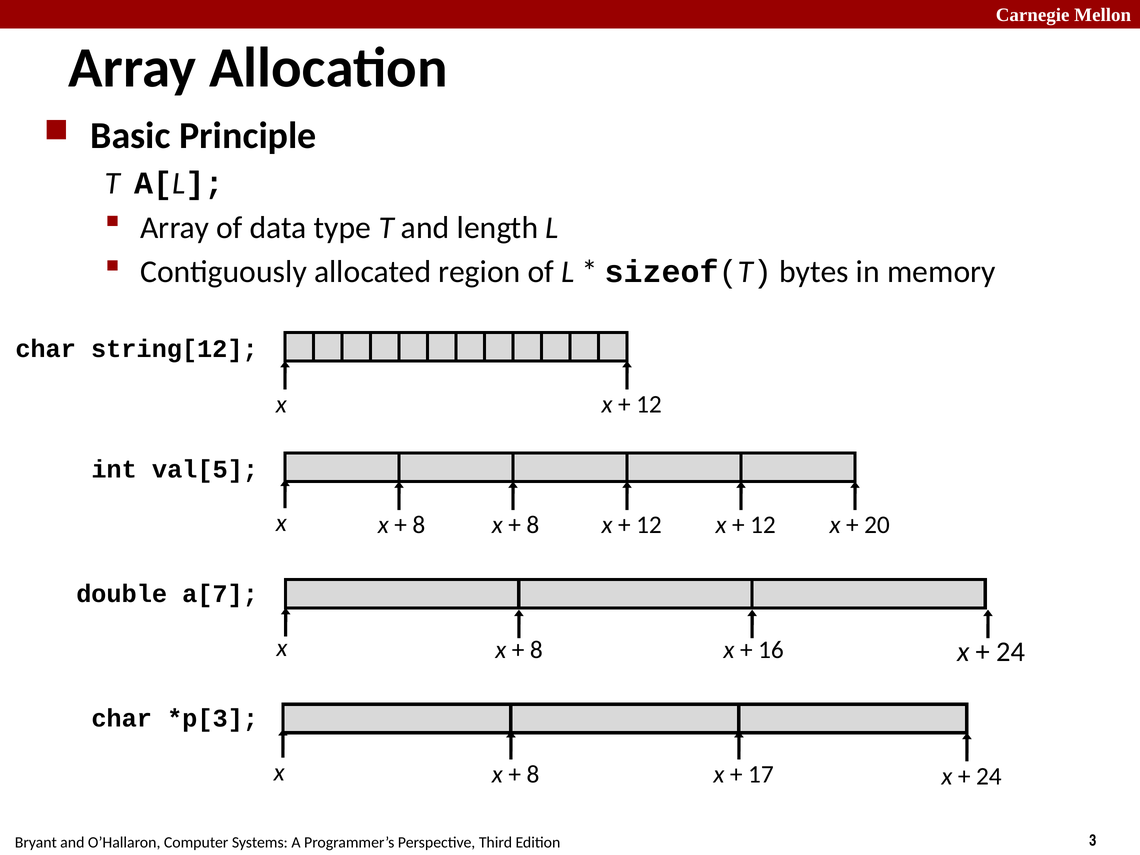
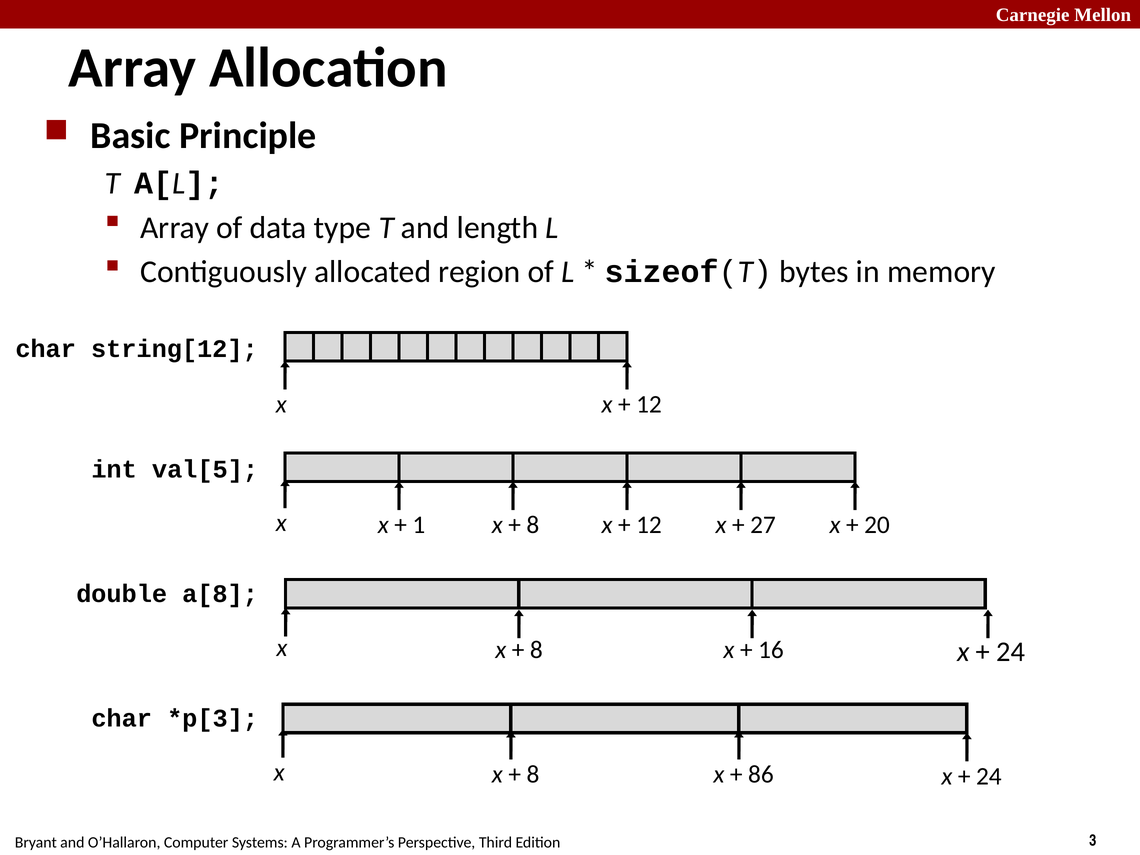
8 at (419, 525): 8 -> 1
12 at (763, 525): 12 -> 27
a[7: a[7 -> a[8
17: 17 -> 86
